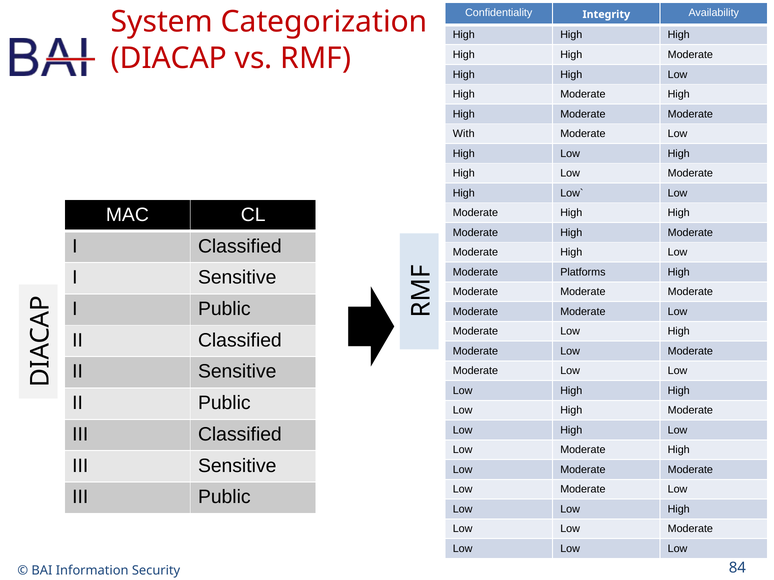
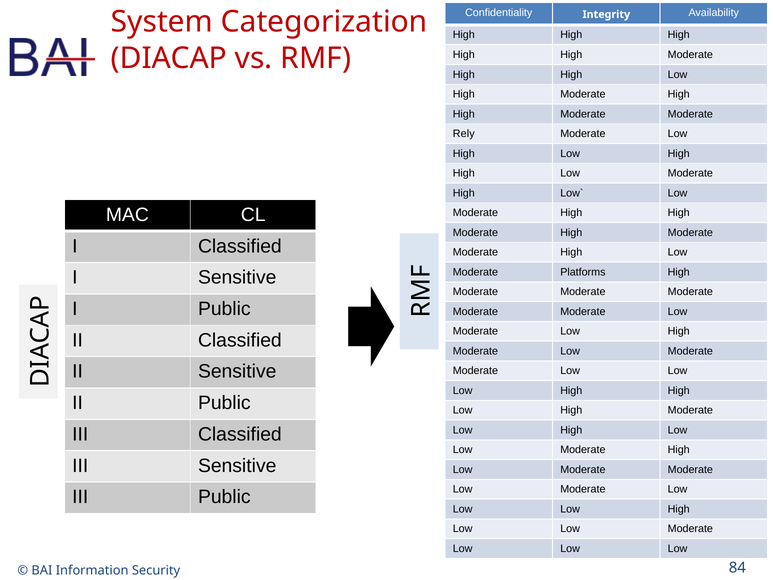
With: With -> Rely
